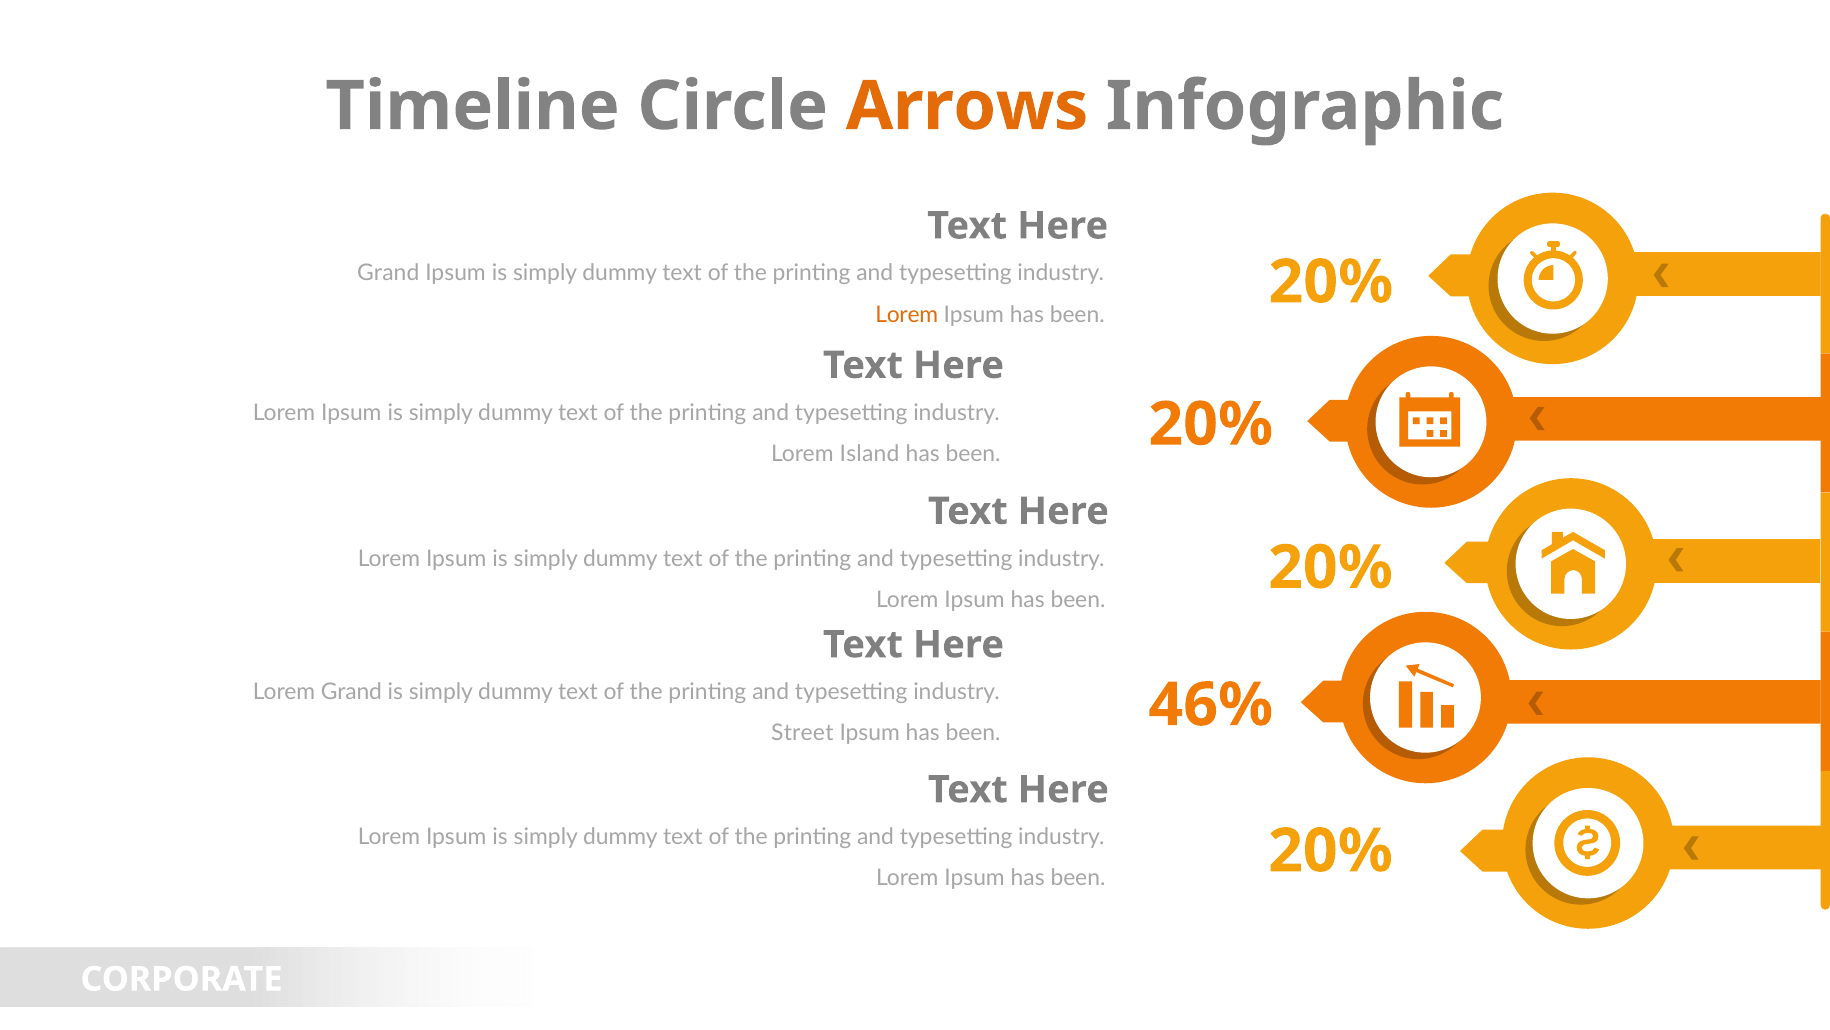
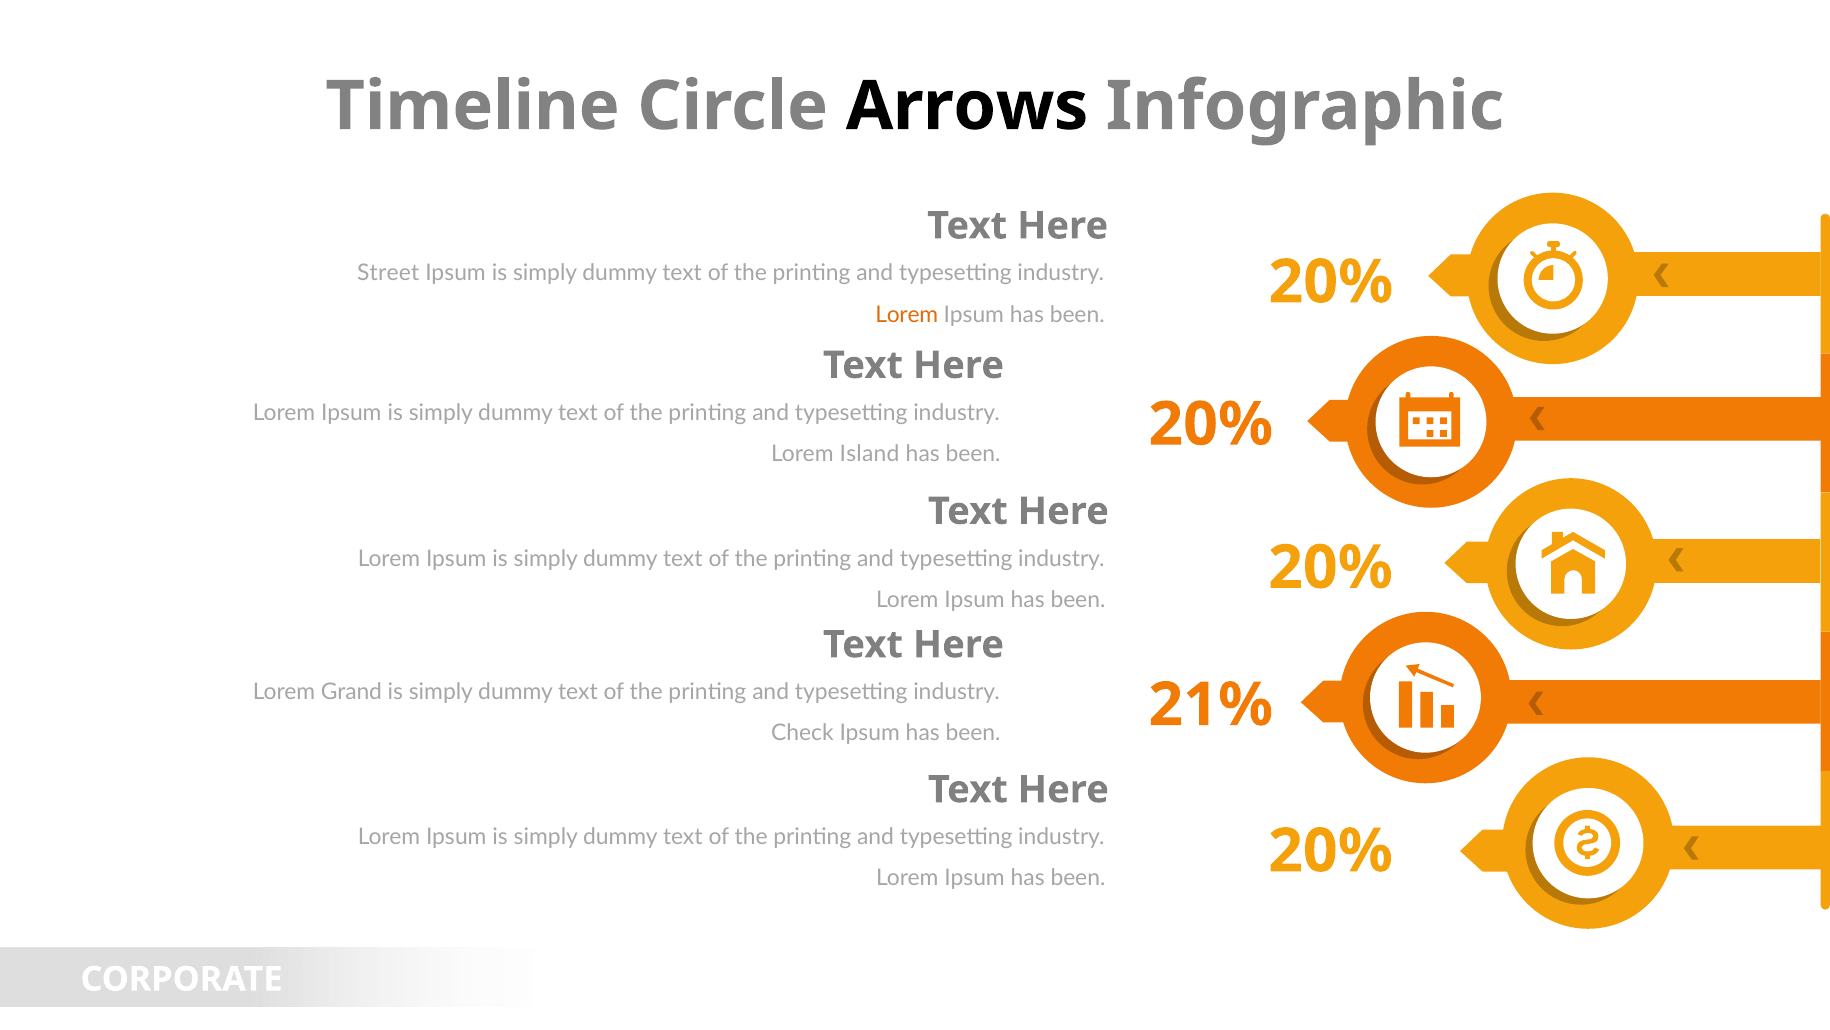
Arrows colour: orange -> black
Grand at (388, 273): Grand -> Street
46%: 46% -> 21%
Street: Street -> Check
